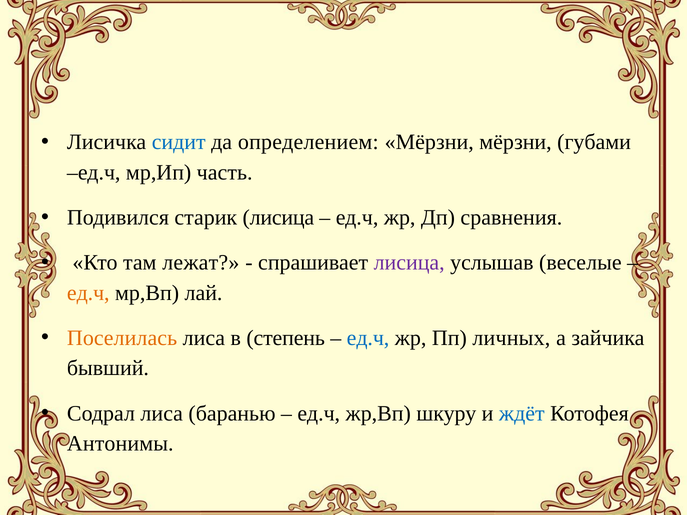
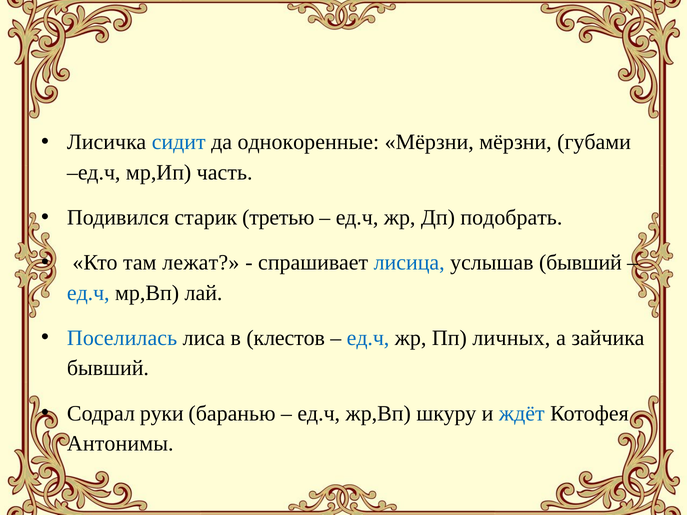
определением: определением -> однокоренные
старик лисица: лисица -> третью
сравнения: сравнения -> подобрать
лисица at (409, 263) colour: purple -> blue
услышав веселые: веселые -> бывший
ед.ч at (88, 293) colour: orange -> blue
Поселилась colour: orange -> blue
степень: степень -> клестов
Содрал лиса: лиса -> руки
